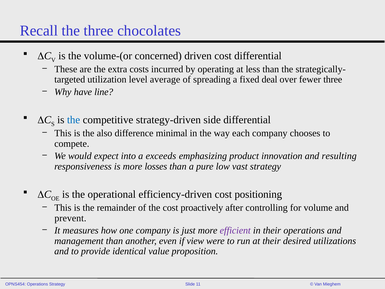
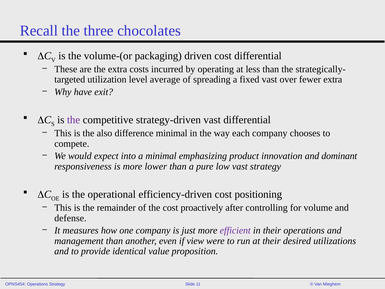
concerned: concerned -> packaging
fixed deal: deal -> vast
fewer three: three -> extra
line: line -> exit
the at (74, 120) colour: blue -> purple
strategy-driven side: side -> vast
a exceeds: exceeds -> minimal
resulting: resulting -> dominant
losses: losses -> lower
prevent: prevent -> defense
